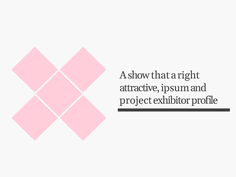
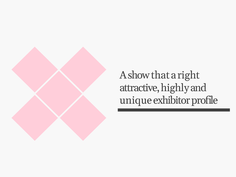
ipsum: ipsum -> highly
project: project -> unique
